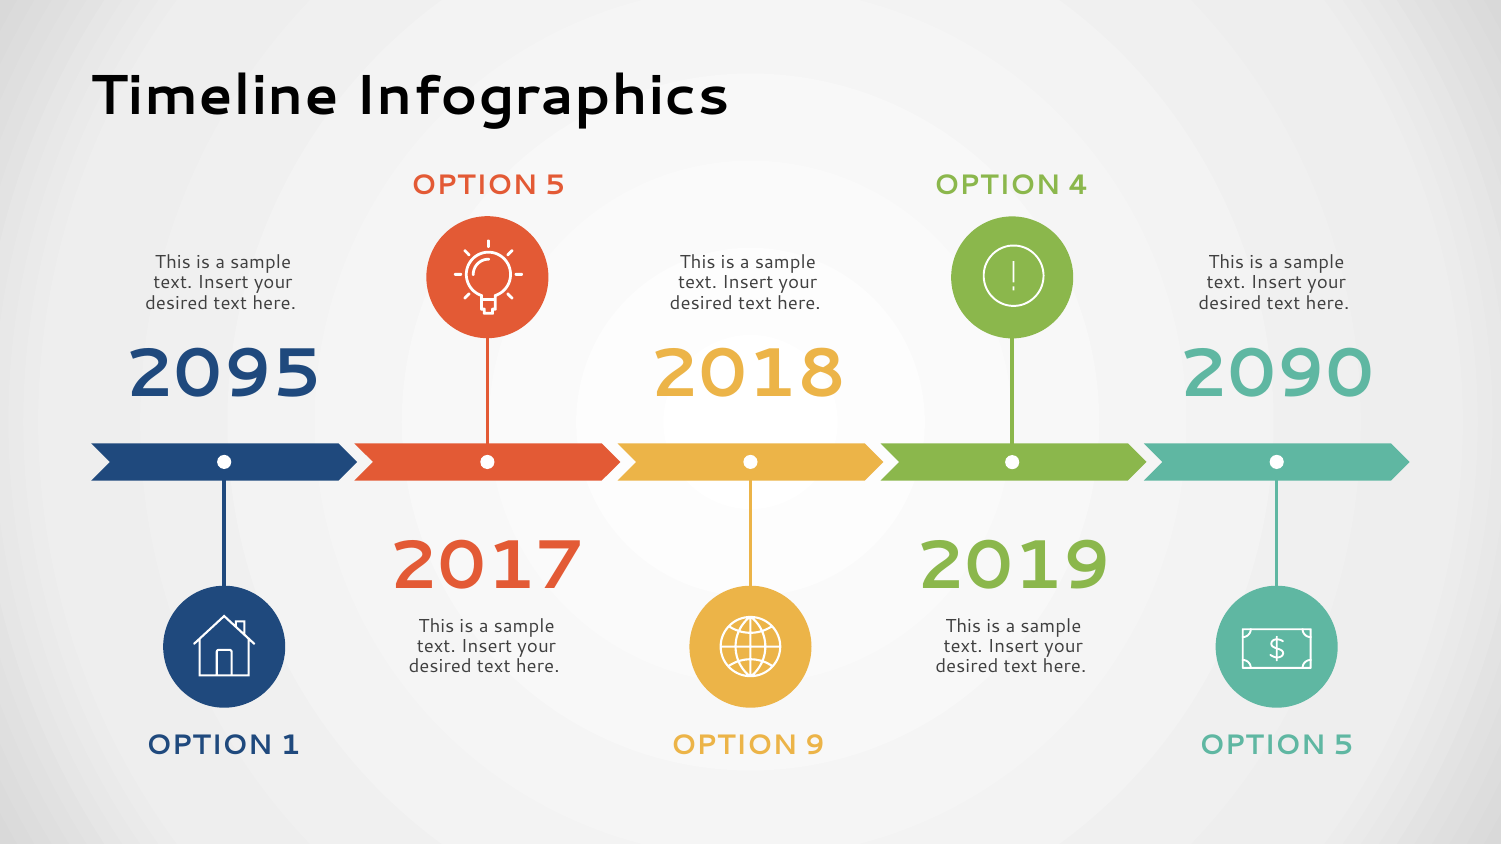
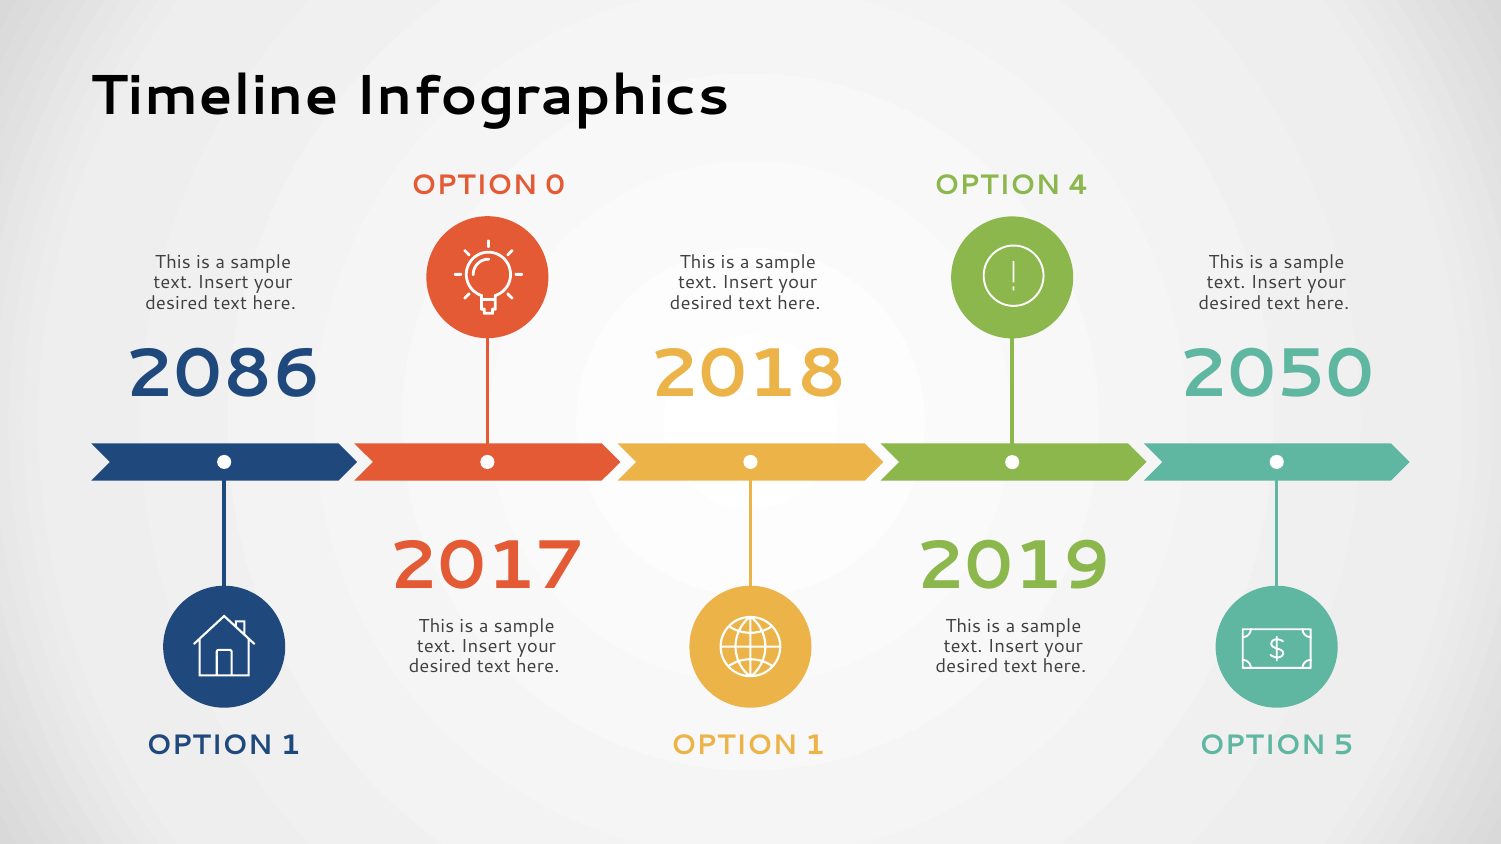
5 at (555, 185): 5 -> 0
2095: 2095 -> 2086
2090: 2090 -> 2050
9 at (815, 746): 9 -> 1
